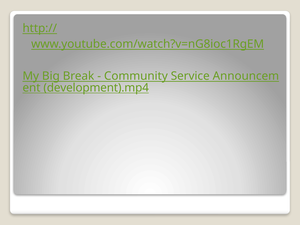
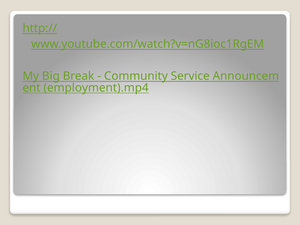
development).mp4: development).mp4 -> employment).mp4
